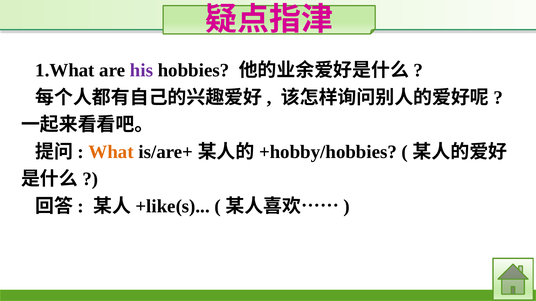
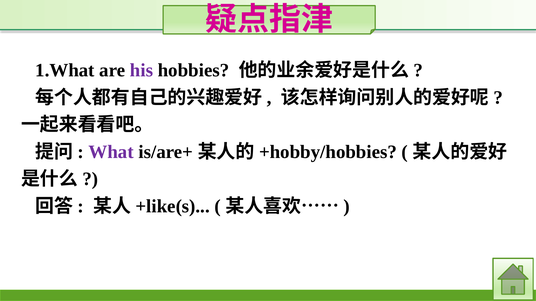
What colour: orange -> purple
